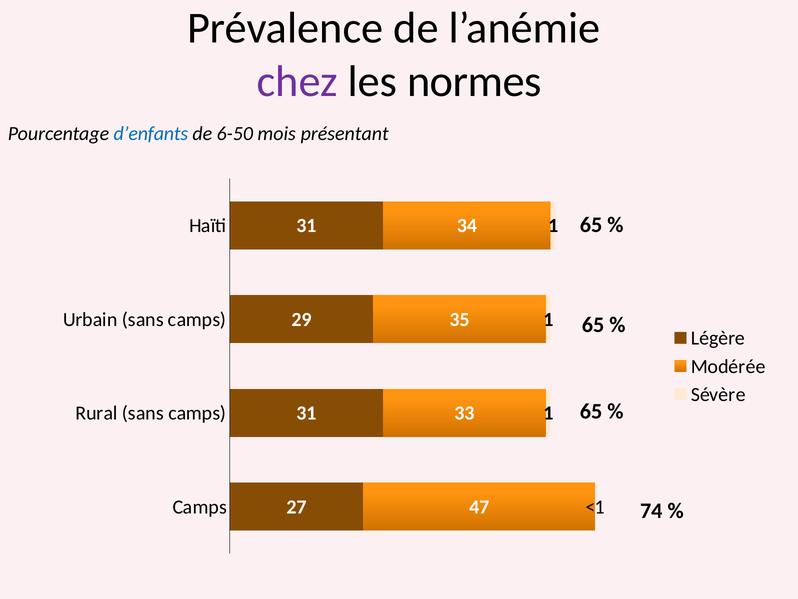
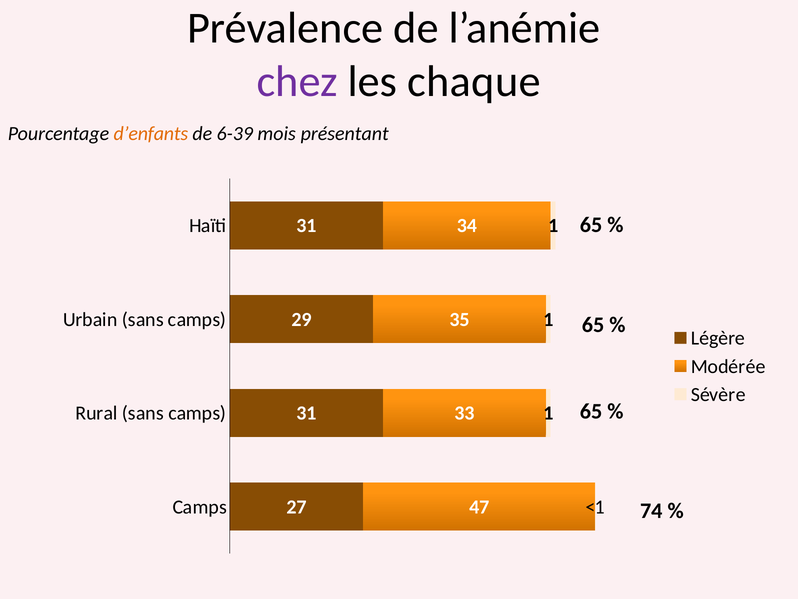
normes: normes -> chaque
d’enfants colour: blue -> orange
6-50: 6-50 -> 6-39
